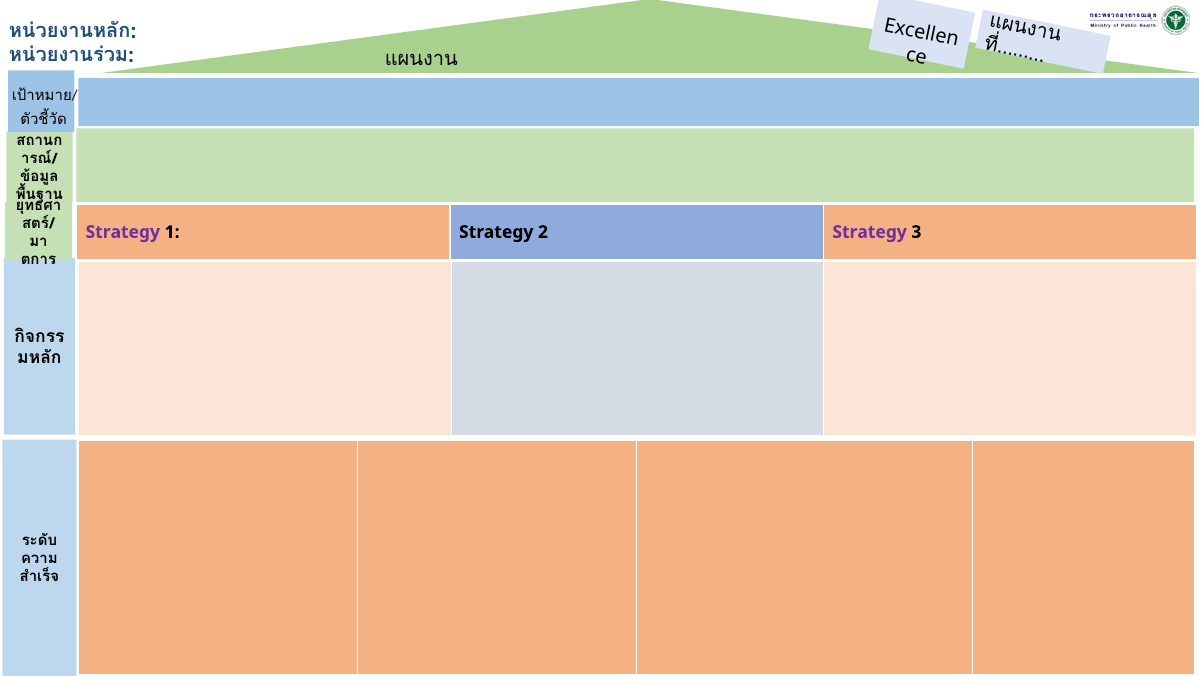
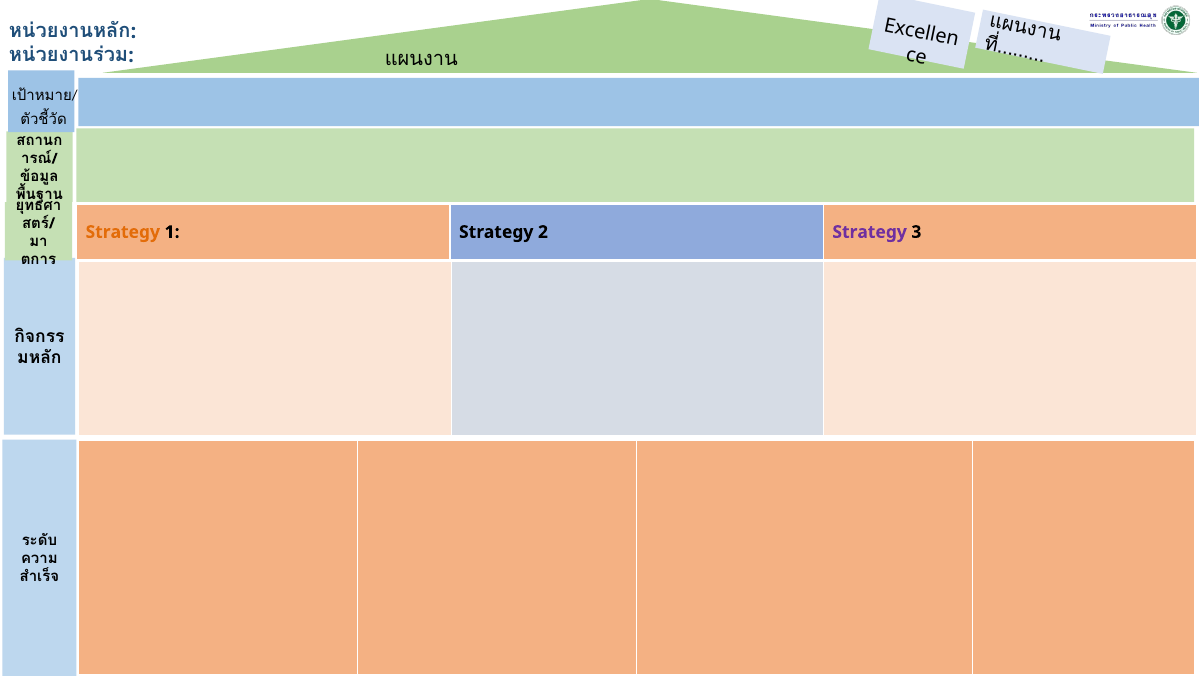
Strategy at (123, 232) colour: purple -> orange
